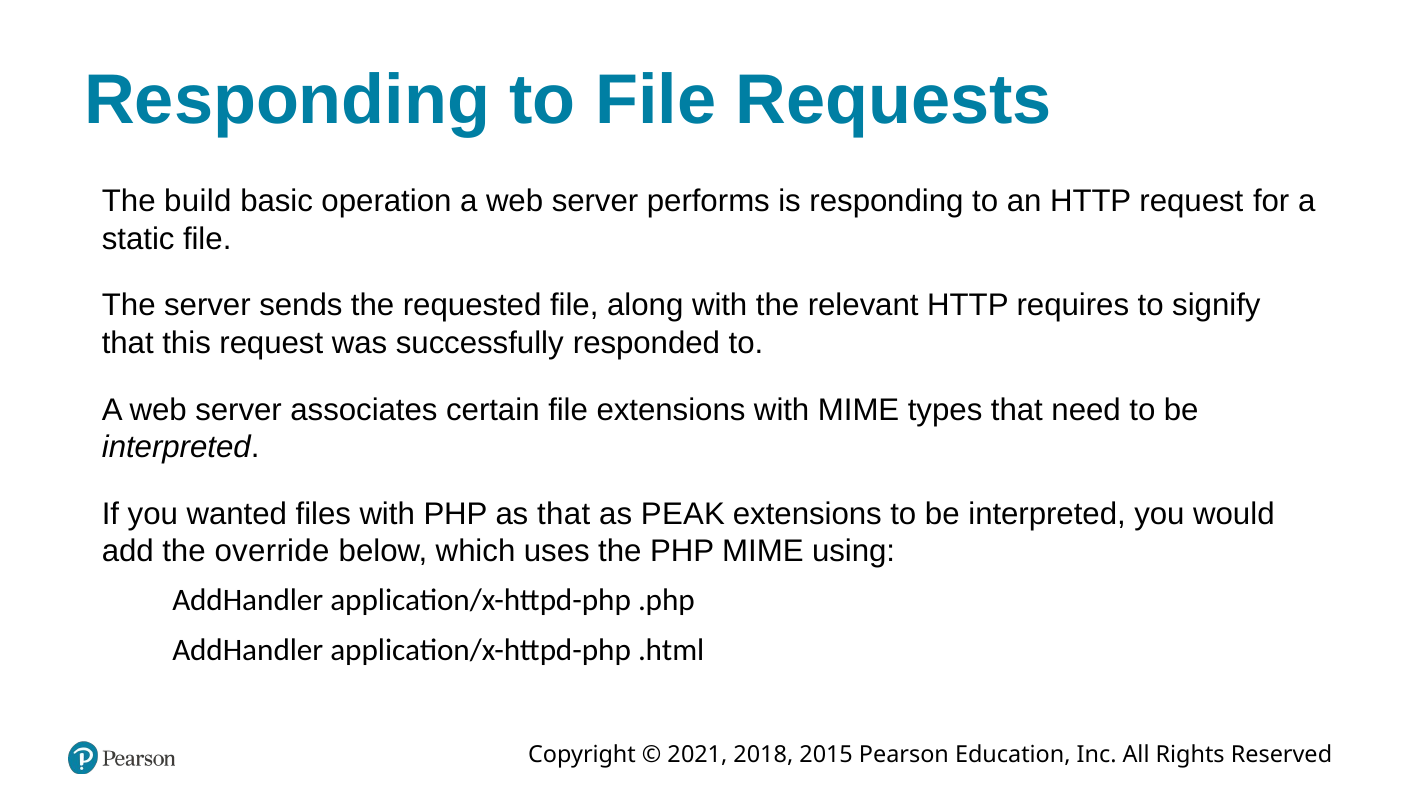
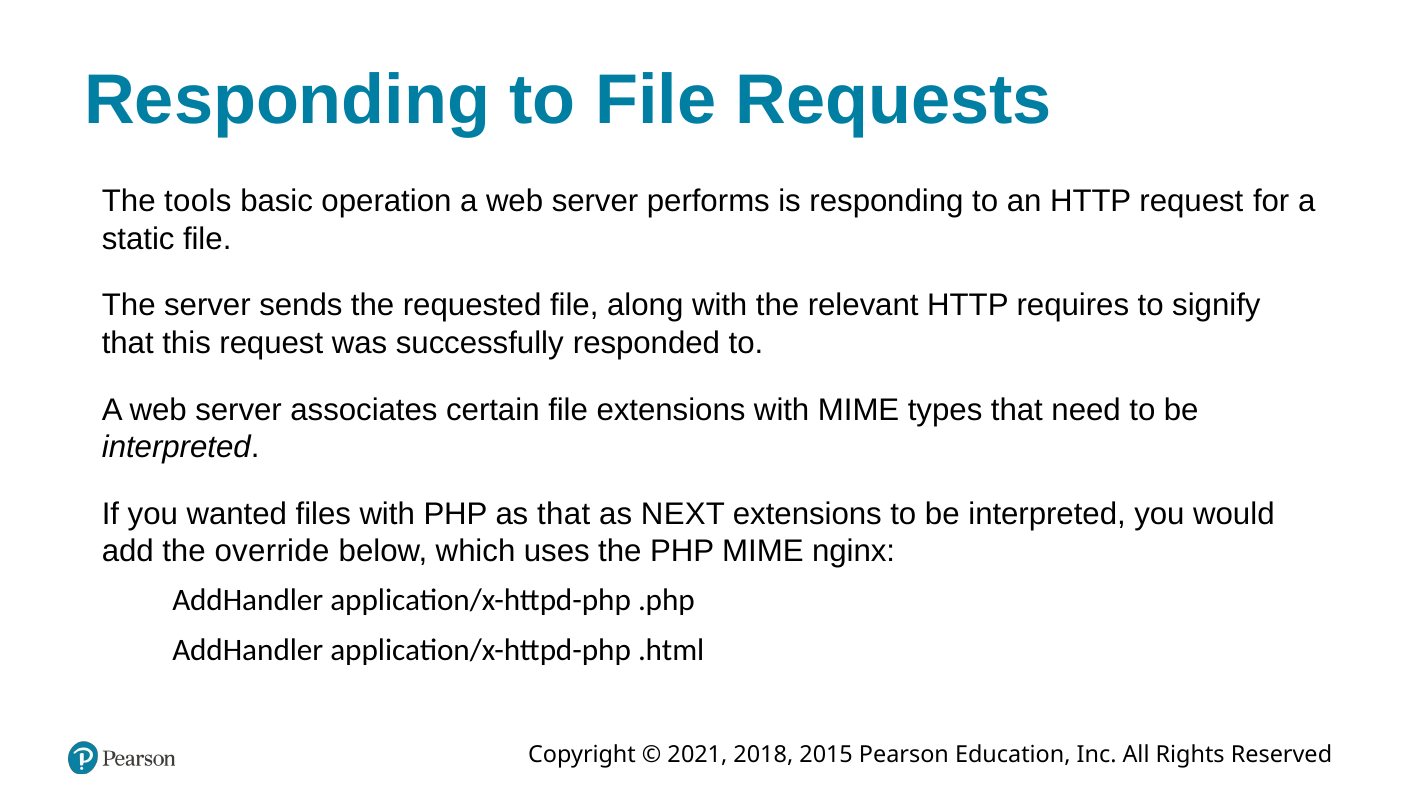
build: build -> tools
PEAK: PEAK -> NEXT
using: using -> nginx
